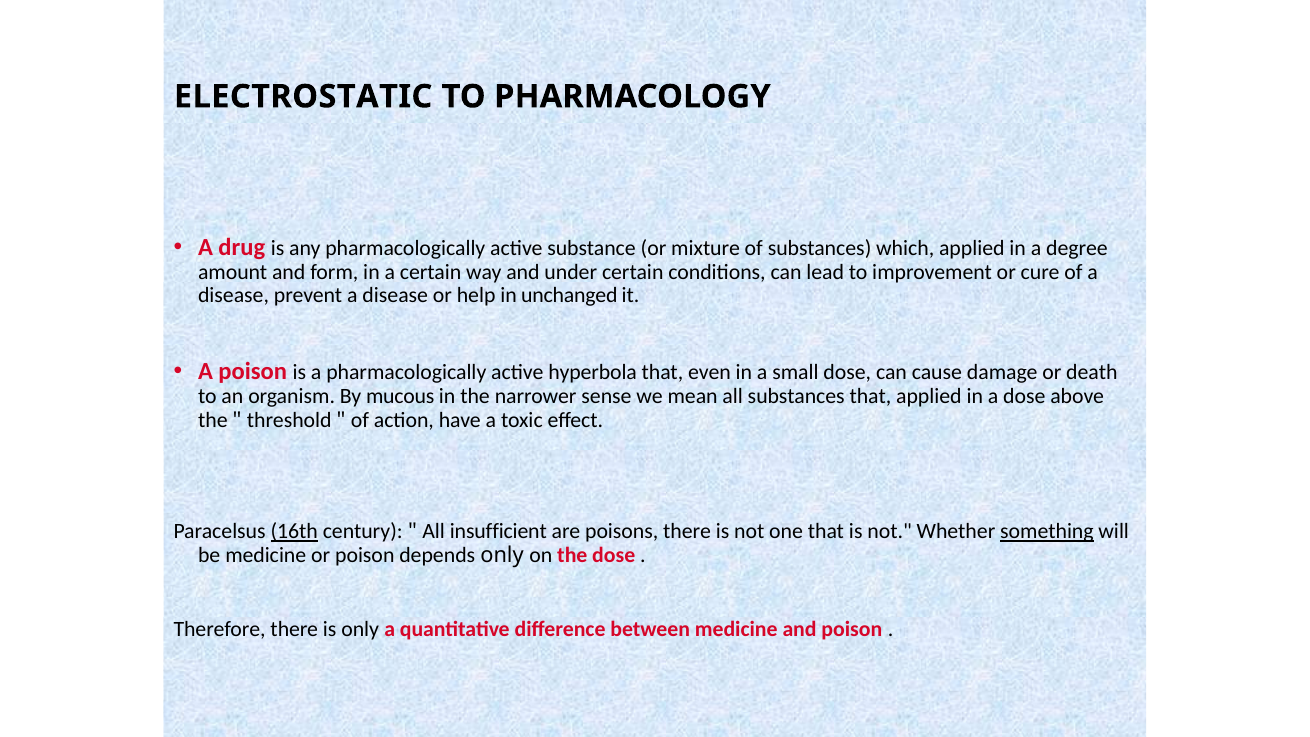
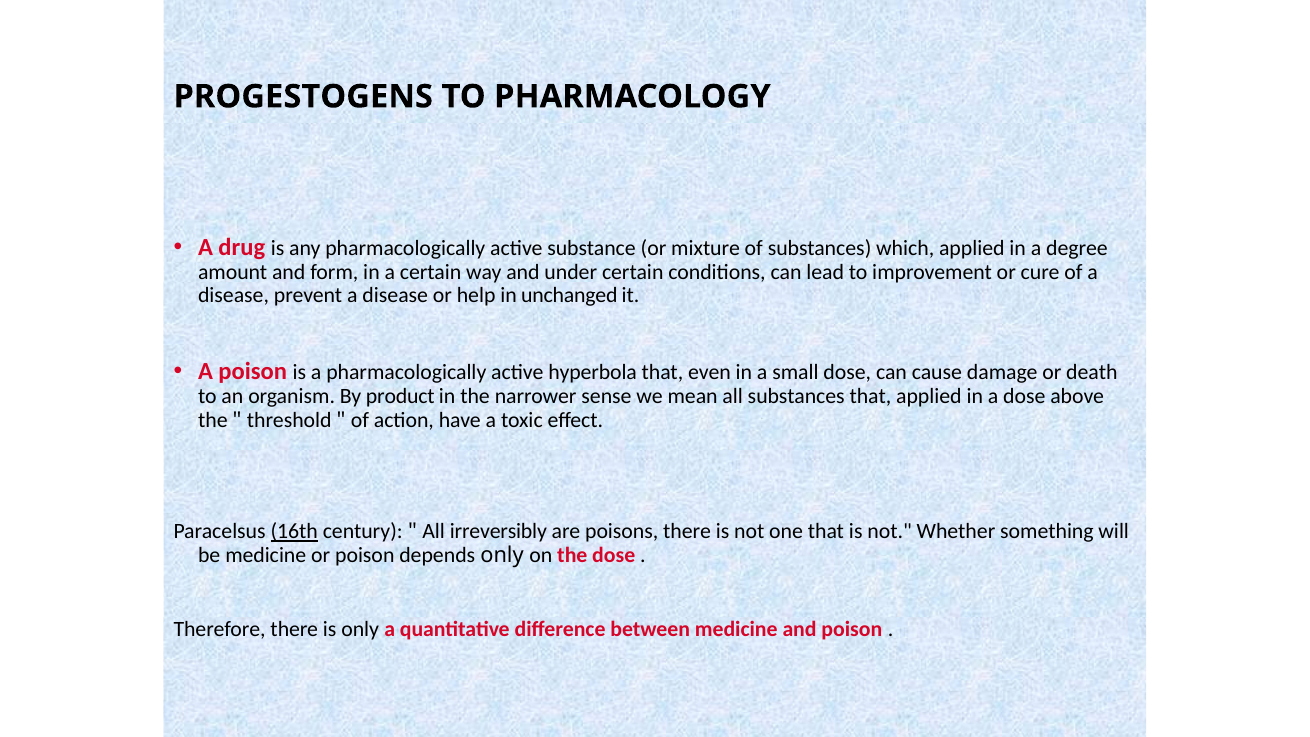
ELECTROSTATIC: ELECTROSTATIC -> PROGESTOGENS
mucous: mucous -> product
insufficient: insufficient -> irreversibly
something underline: present -> none
